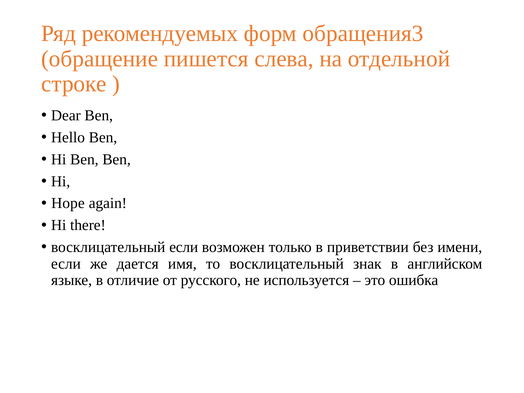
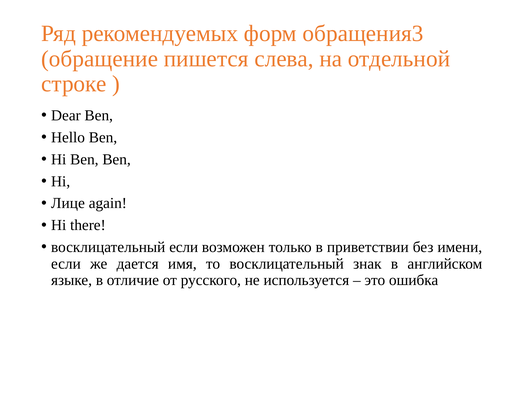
Hope: Hope -> Лице
